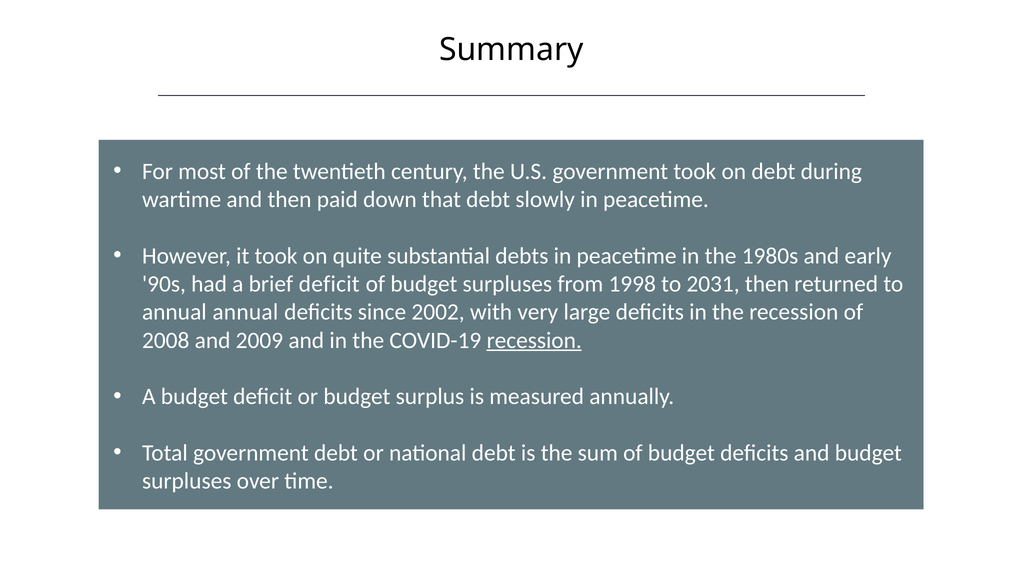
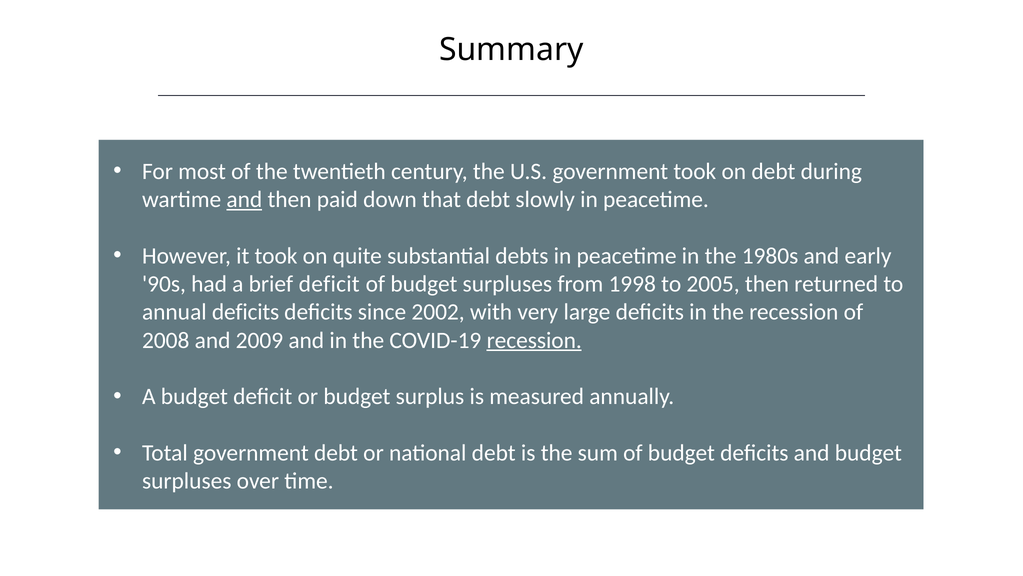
and at (244, 199) underline: none -> present
2031: 2031 -> 2005
annual annual: annual -> deficits
